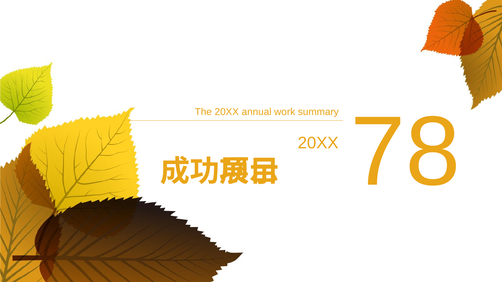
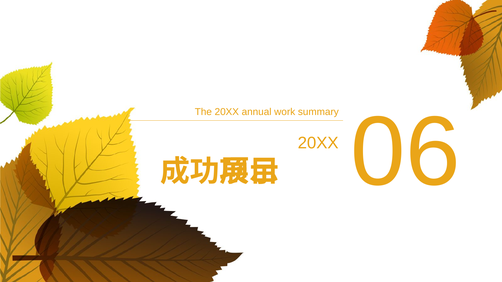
78: 78 -> 06
